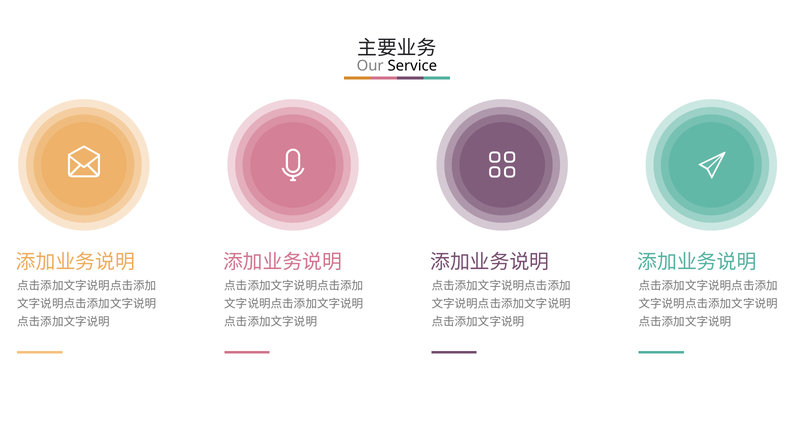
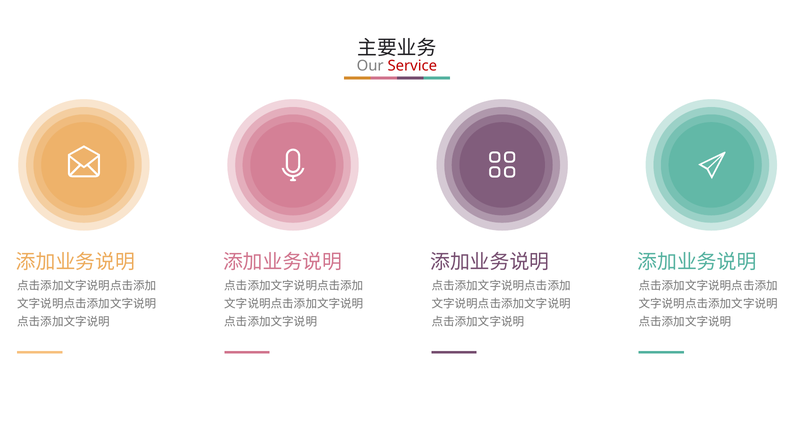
Service colour: black -> red
